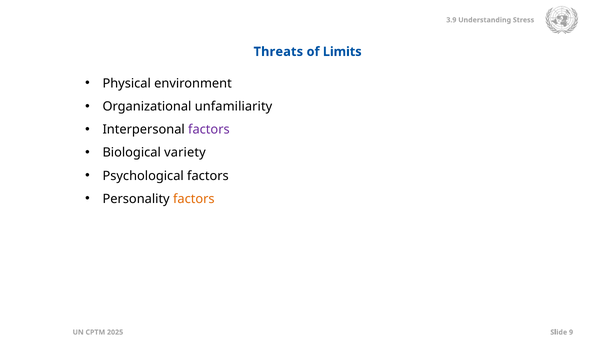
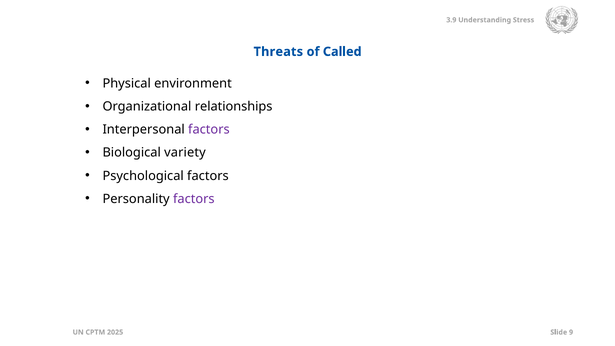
Limits: Limits -> Called
unfamiliarity: unfamiliarity -> relationships
factors at (194, 199) colour: orange -> purple
